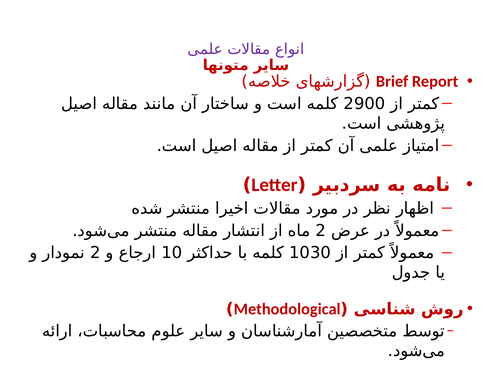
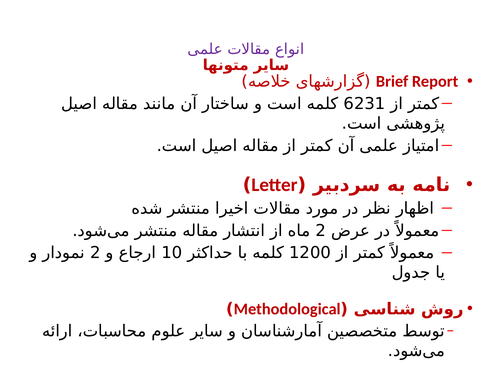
2900: 2900 -> 6231
1030: 1030 -> 1200
